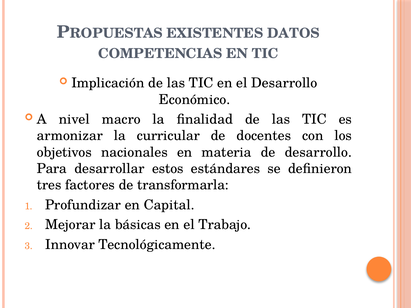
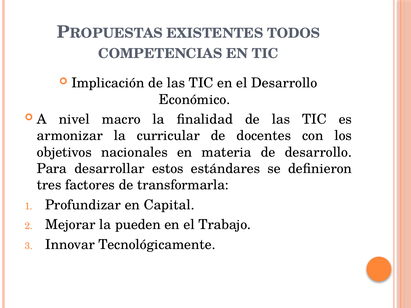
DATOS: DATOS -> TODOS
básicas: básicas -> pueden
